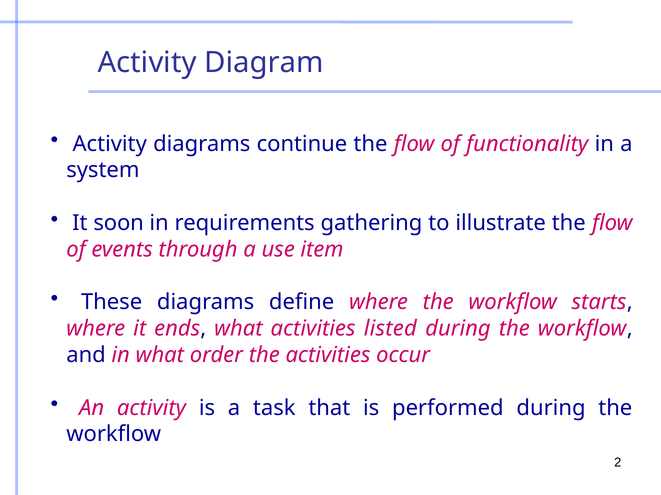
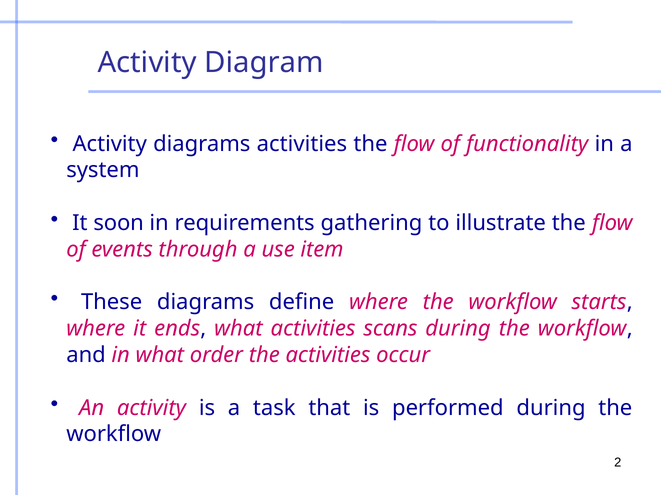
diagrams continue: continue -> activities
listed: listed -> scans
